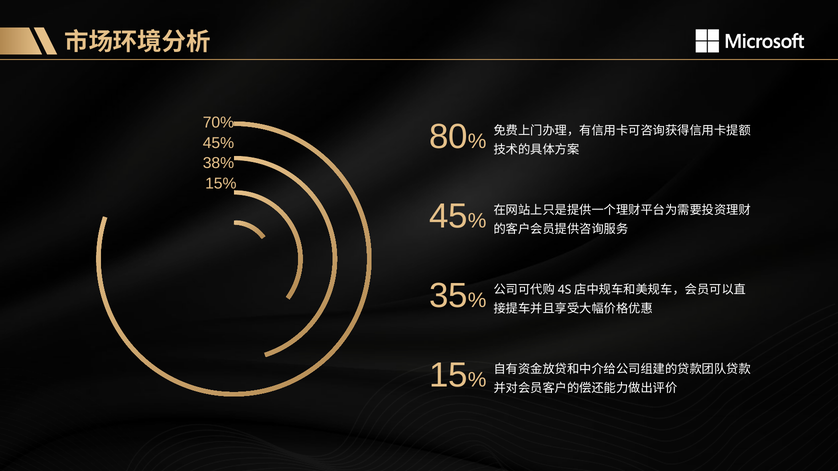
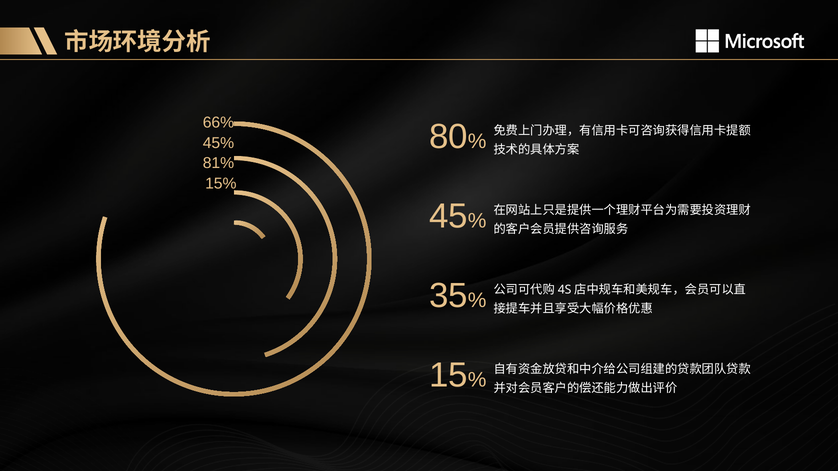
70%: 70% -> 66%
38%: 38% -> 81%
